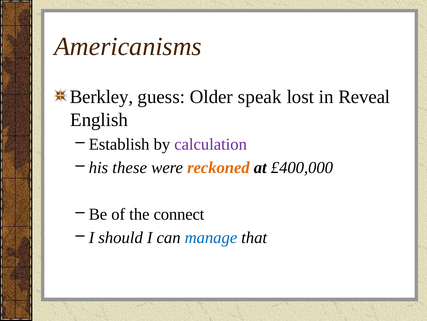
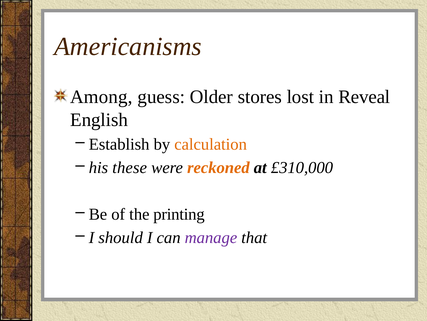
Berkley: Berkley -> Among
speak: speak -> stores
calculation colour: purple -> orange
£400,000: £400,000 -> £310,000
connect: connect -> printing
manage colour: blue -> purple
